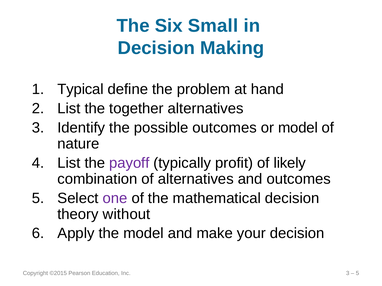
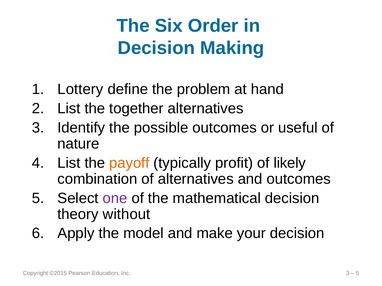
Small: Small -> Order
Typical: Typical -> Lottery
or model: model -> useful
payoff colour: purple -> orange
